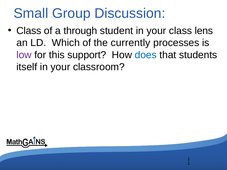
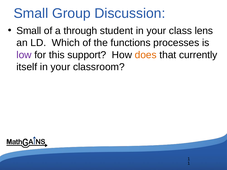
Class at (29, 31): Class -> Small
currently: currently -> functions
does colour: blue -> orange
students: students -> currently
